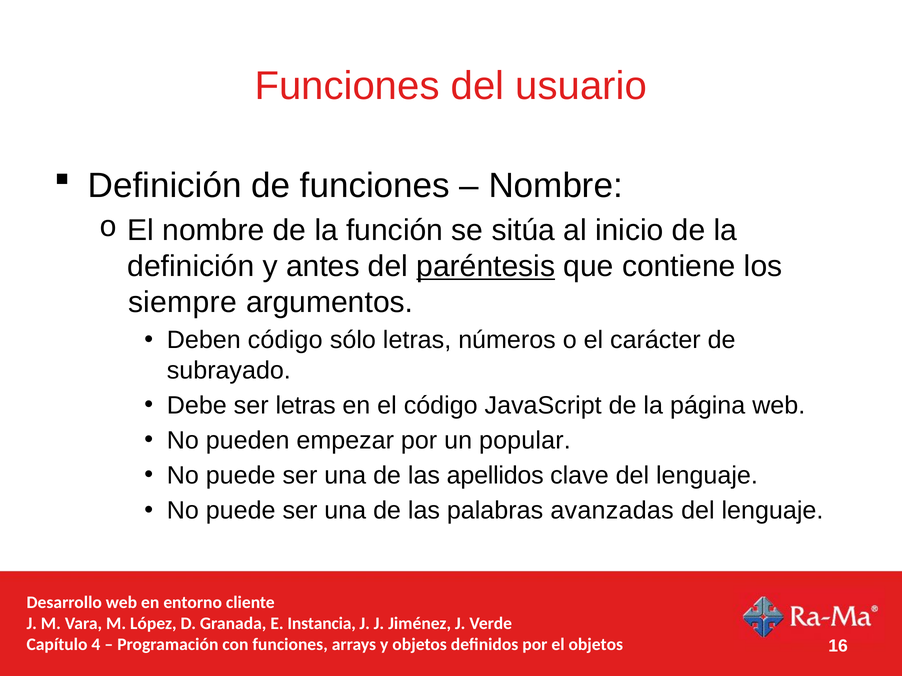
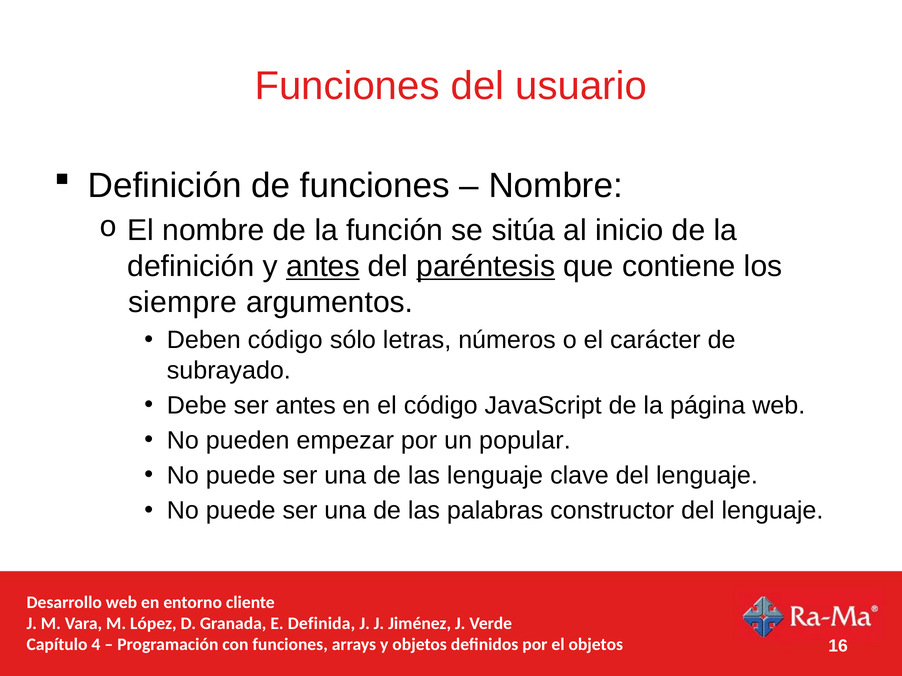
antes at (323, 267) underline: none -> present
ser letras: letras -> antes
las apellidos: apellidos -> lenguaje
avanzadas: avanzadas -> constructor
Instancia: Instancia -> Definida
